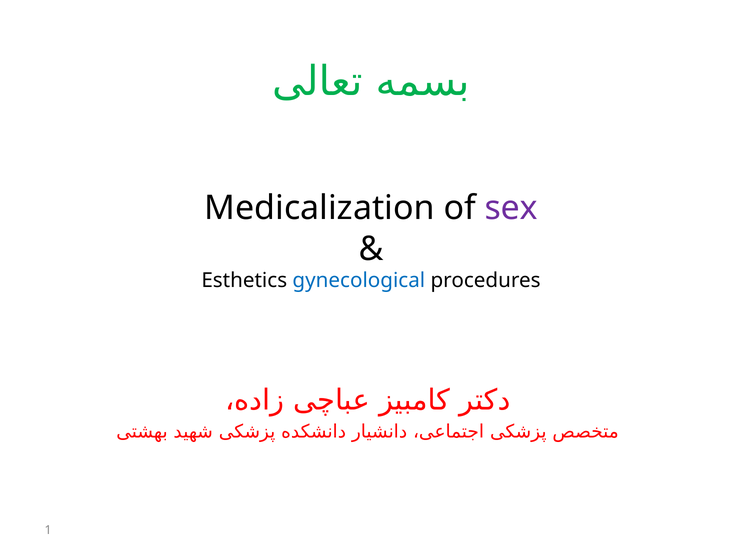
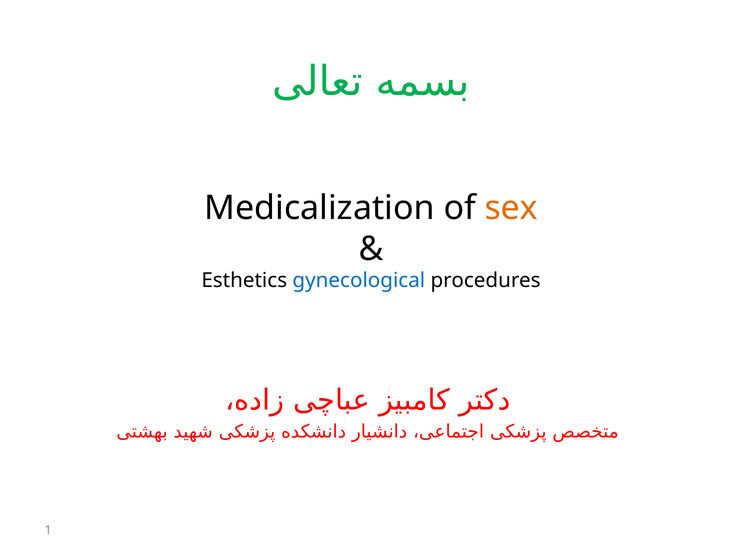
sex colour: purple -> orange
